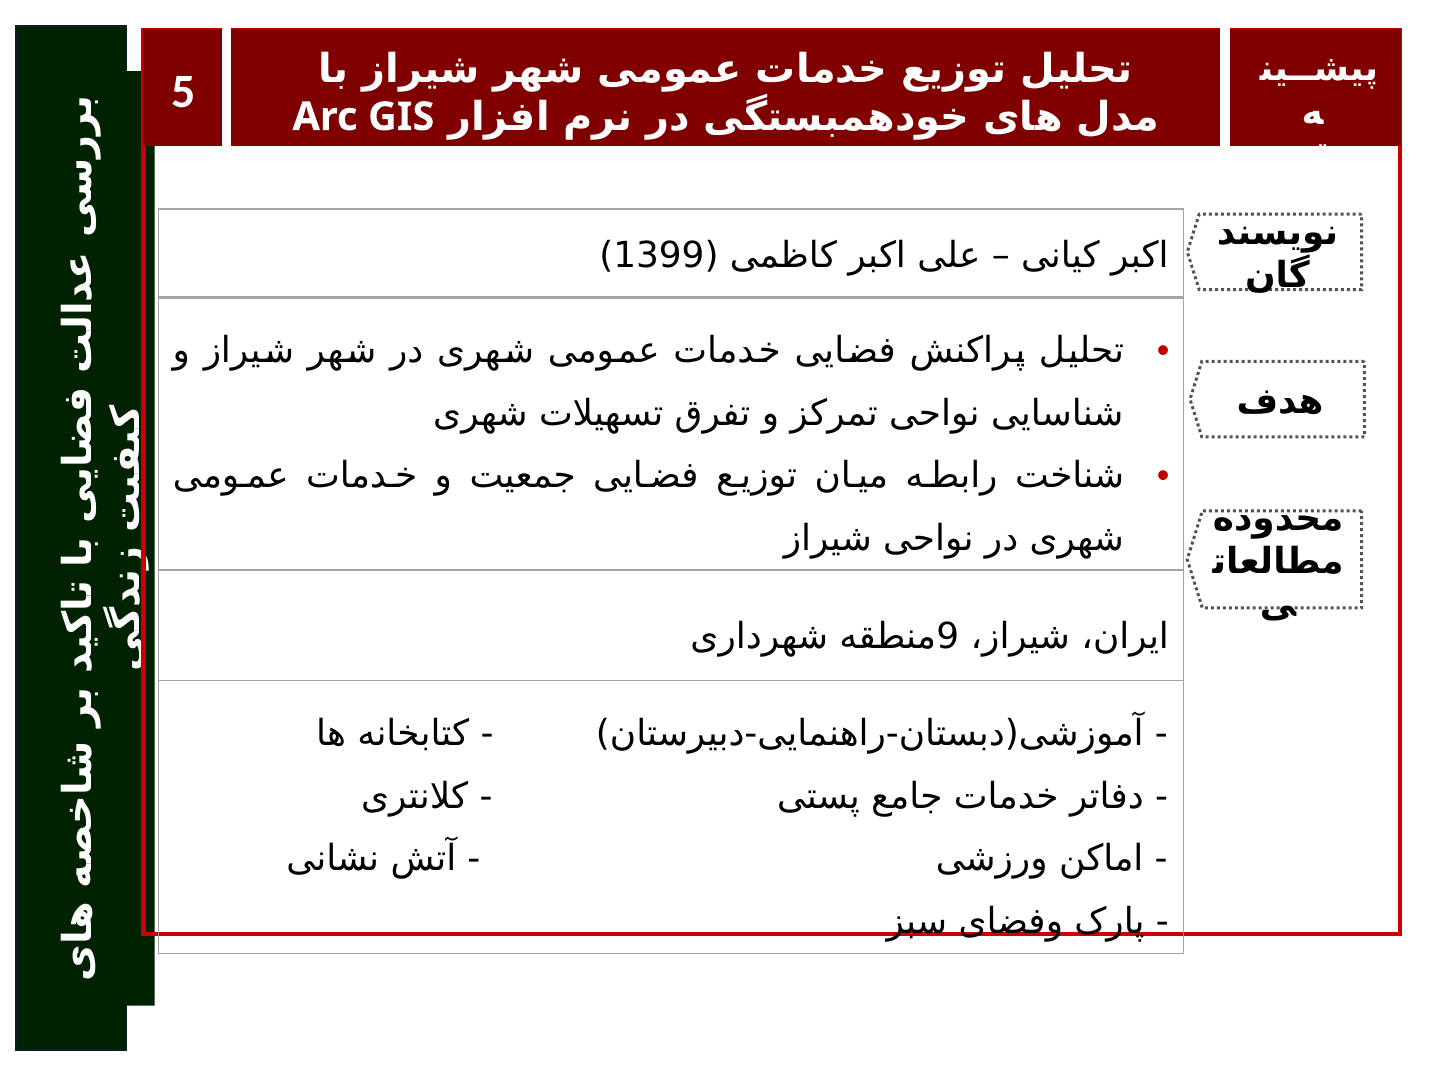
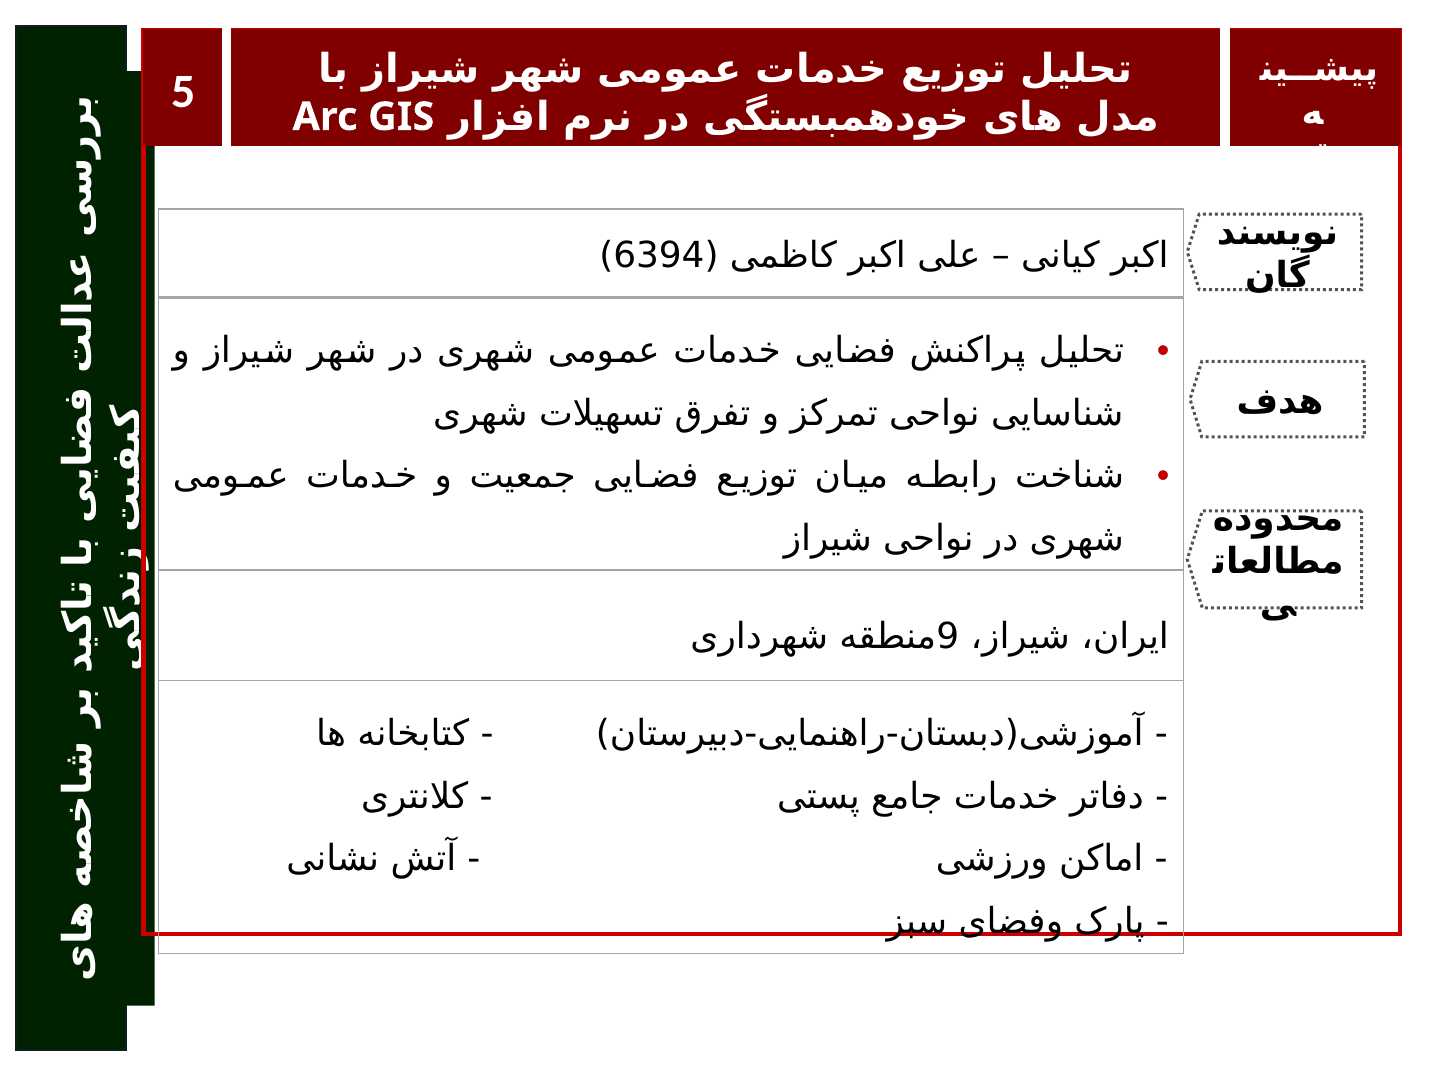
1399: 1399 -> 6394
